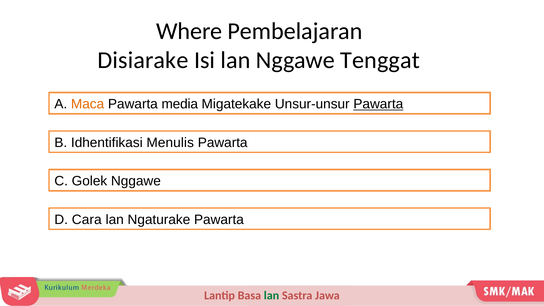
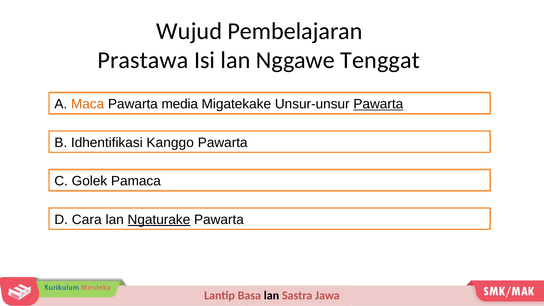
Where: Where -> Wujud
Disiarake: Disiarake -> Prastawa
Menulis: Menulis -> Kanggo
Golek Nggawe: Nggawe -> Pamaca
Ngaturake underline: none -> present
lan at (272, 295) colour: green -> black
